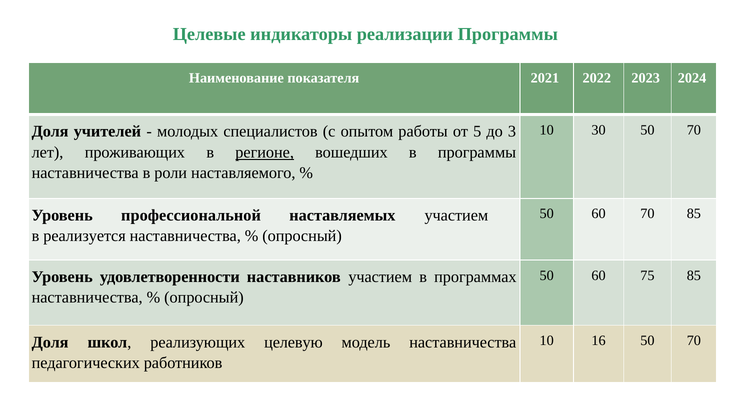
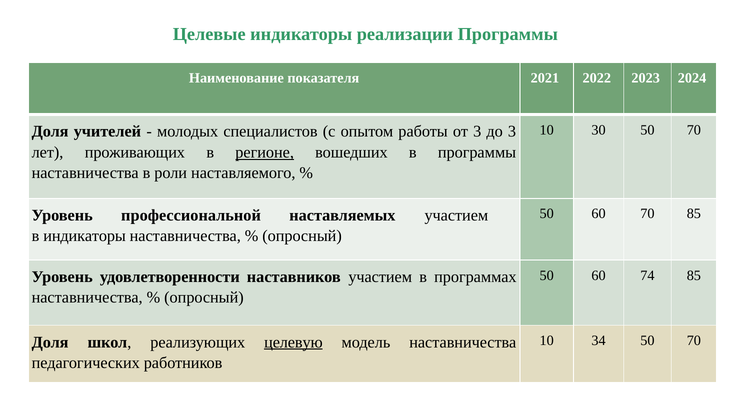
от 5: 5 -> 3
в реализуется: реализуется -> индикаторы
75: 75 -> 74
16: 16 -> 34
целевую underline: none -> present
